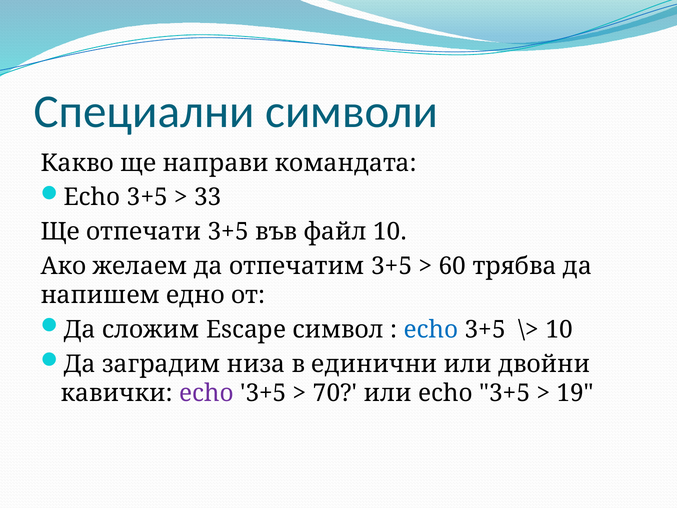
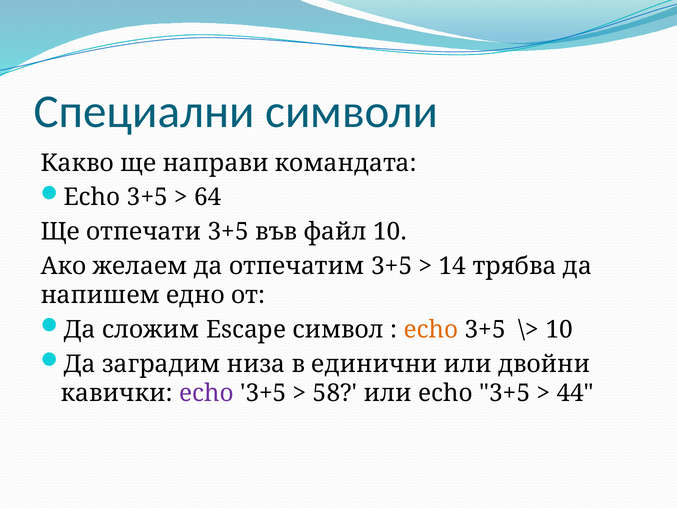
33: 33 -> 64
60: 60 -> 14
echo at (431, 330) colour: blue -> orange
70: 70 -> 58
19: 19 -> 44
